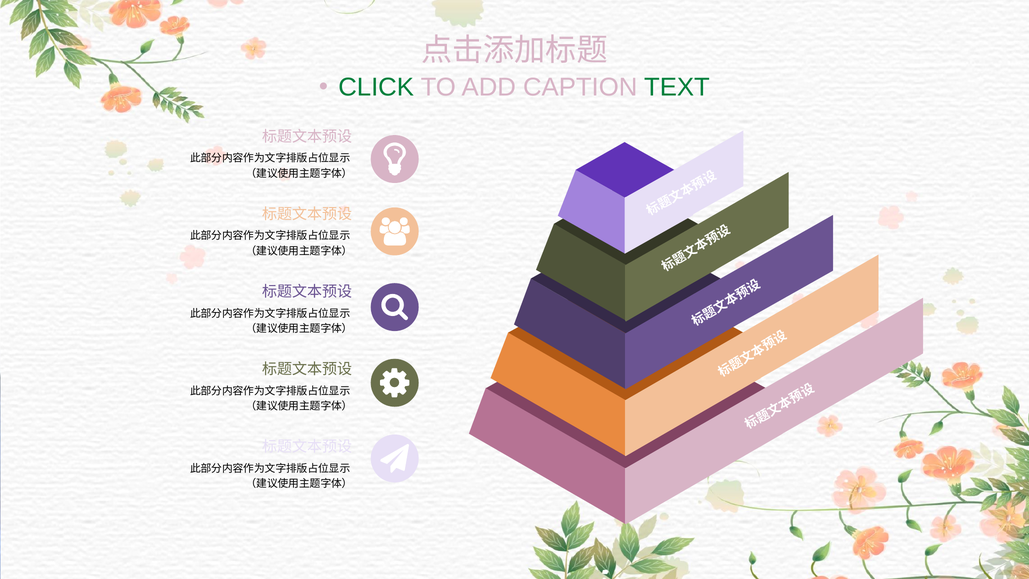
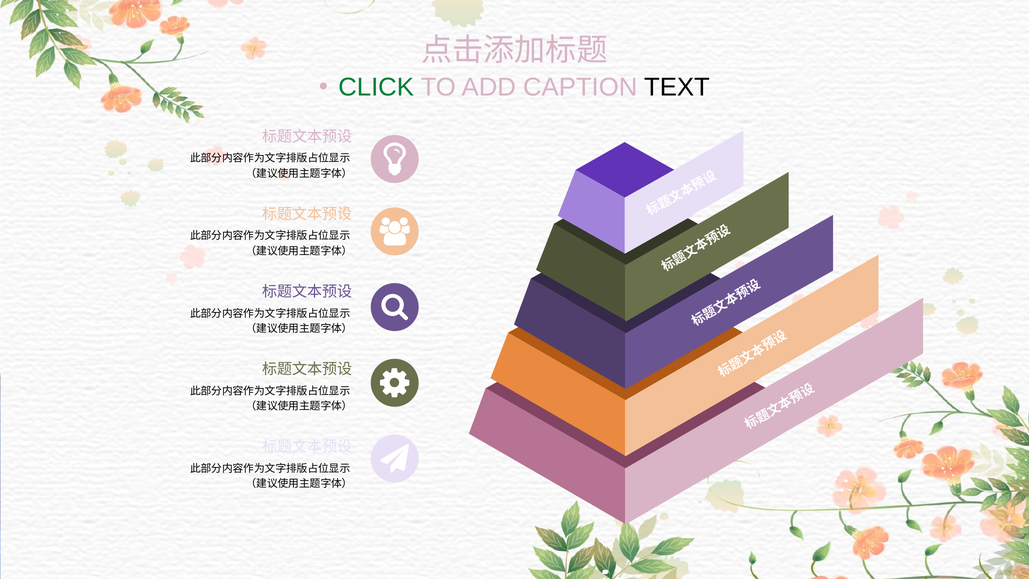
TEXT colour: green -> black
